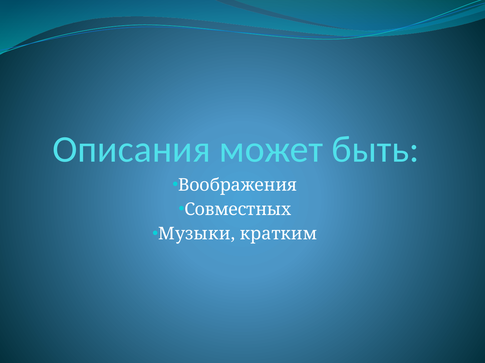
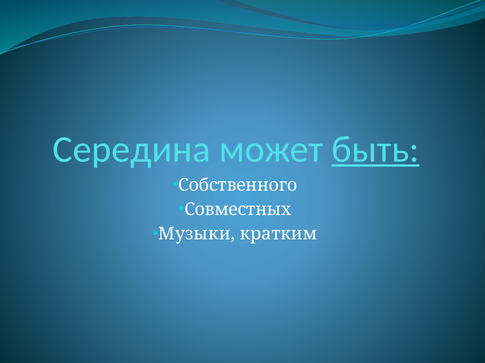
Описания: Описания -> Середина
быть underline: none -> present
Воображения: Воображения -> Собственного
